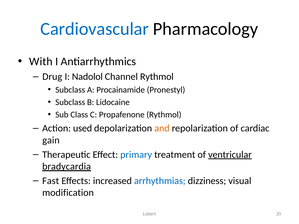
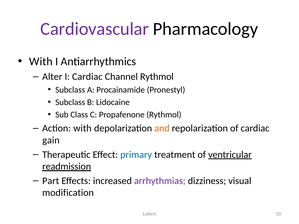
Cardiovascular colour: blue -> purple
Drug: Drug -> Alter
I Nadolol: Nadolol -> Cardiac
Action used: used -> with
bradycardia: bradycardia -> readmission
Fast: Fast -> Part
arrhythmias colour: blue -> purple
